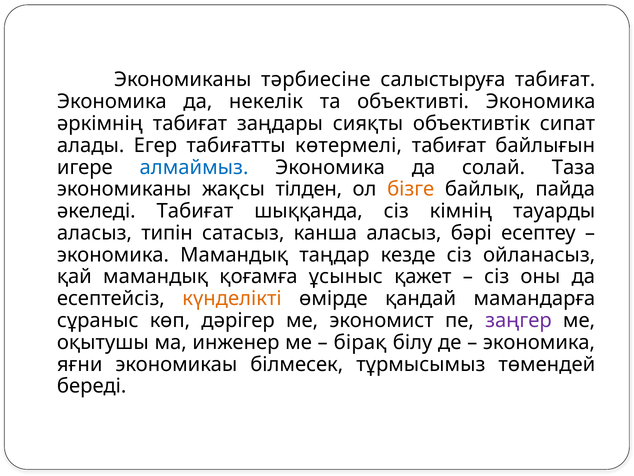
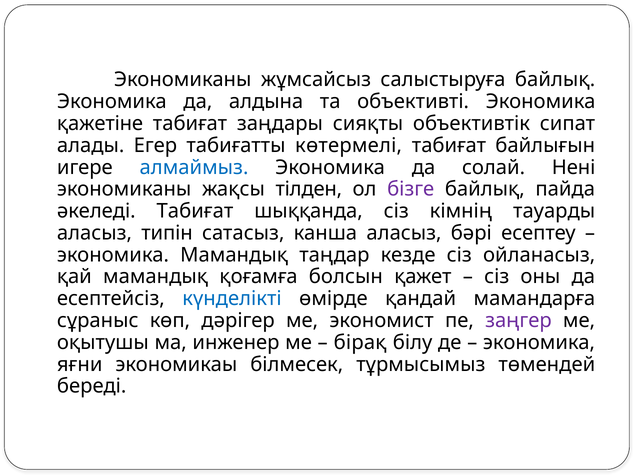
тәрбиесіне: тәрбиесіне -> жұмсайсыз
салыстыруға табиғат: табиғат -> байлық
некелік: некелік -> алдына
әркімнің: әркімнің -> қажетіне
Таза: Таза -> Нені
бізге colour: orange -> purple
ұсыныс: ұсыныс -> болсын
күнделікті colour: orange -> blue
